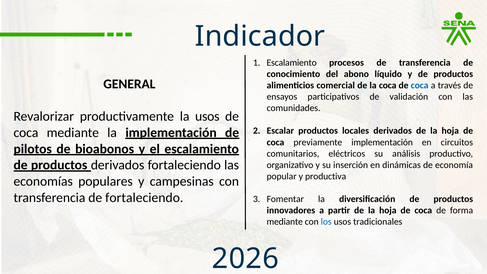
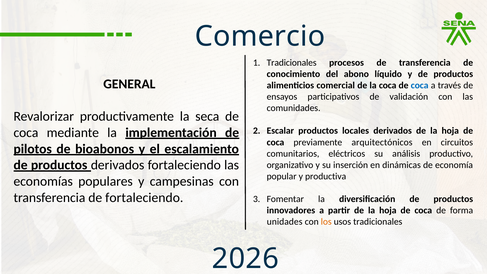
Indicador: Indicador -> Comercio
Escalamiento at (292, 63): Escalamiento -> Tradicionales
la usos: usos -> seca
previamente implementación: implementación -> arquitectónicos
mediante at (285, 222): mediante -> unidades
los colour: blue -> orange
